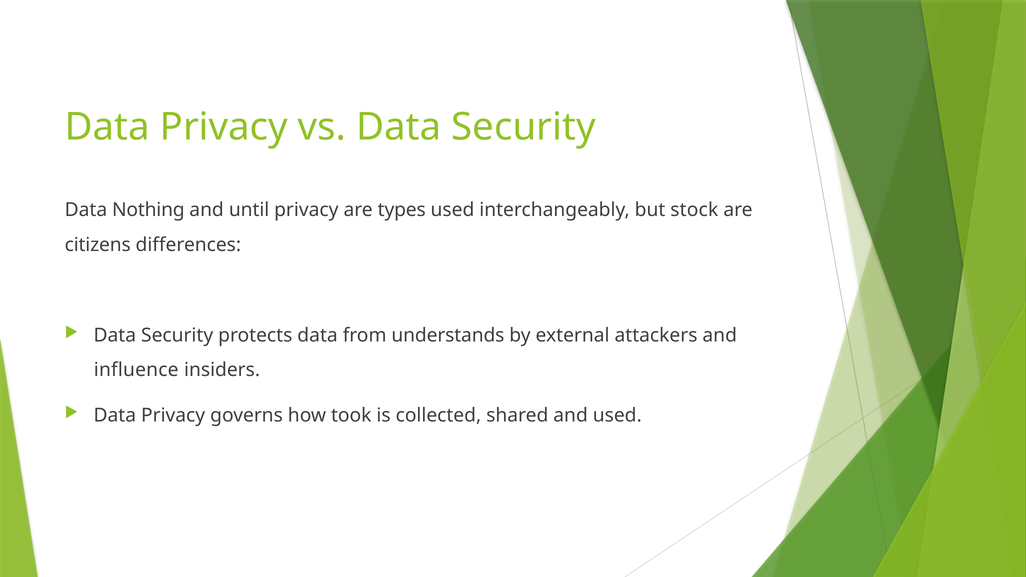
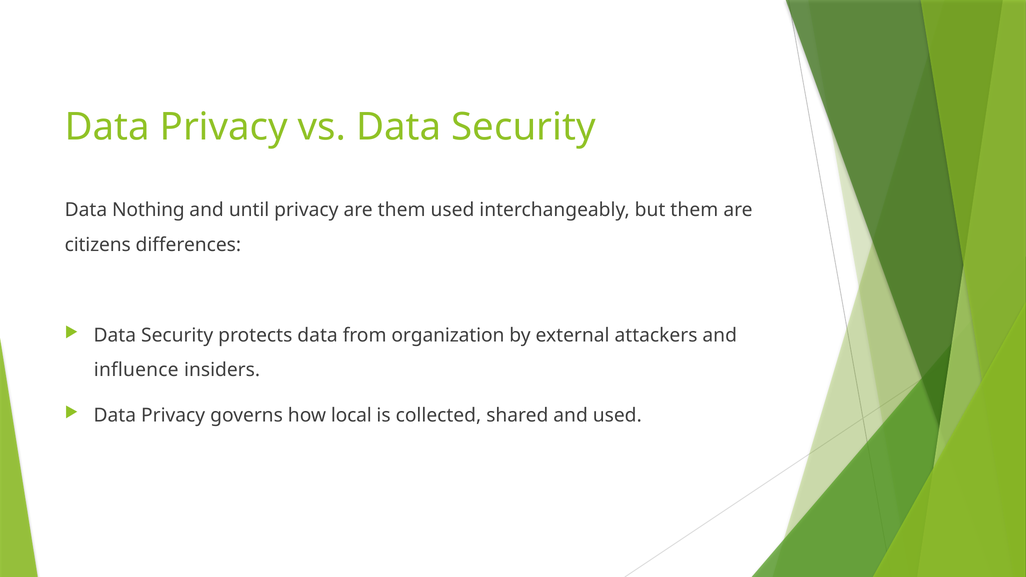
are types: types -> them
but stock: stock -> them
understands: understands -> organization
took: took -> local
